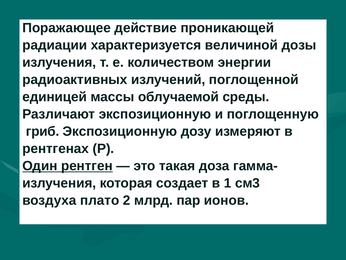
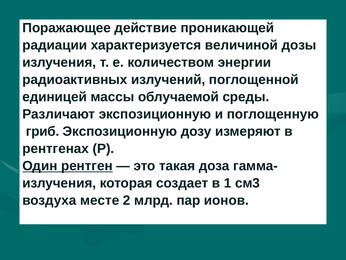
плато: плато -> месте
